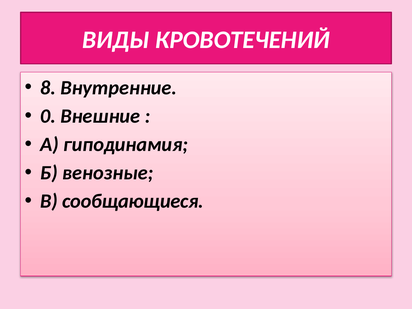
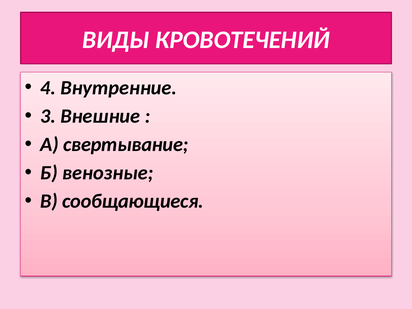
8: 8 -> 4
0: 0 -> 3
гиподинамия: гиподинамия -> свертывание
